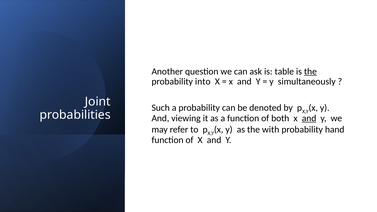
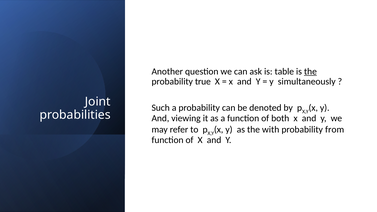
into: into -> true
and at (309, 118) underline: present -> none
hand: hand -> from
